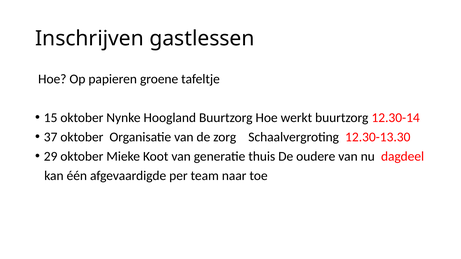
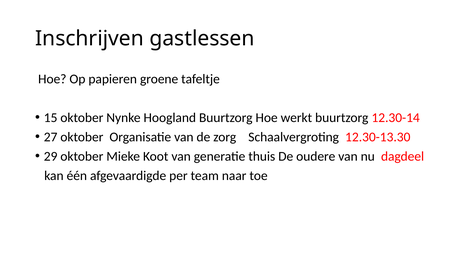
37: 37 -> 27
